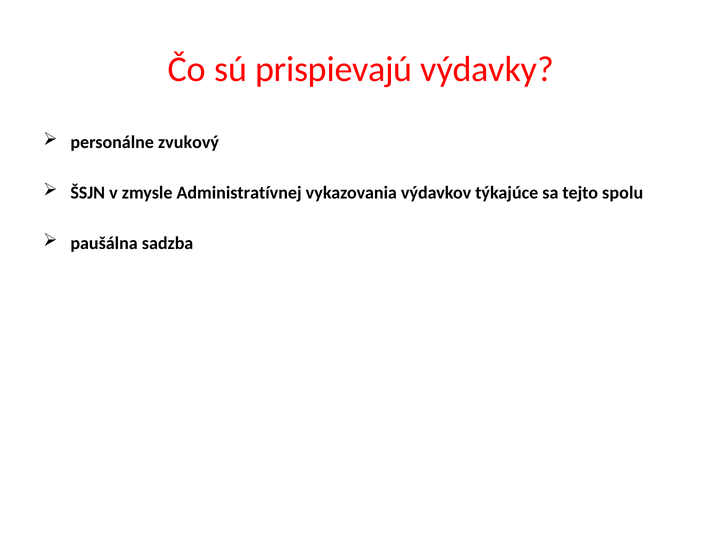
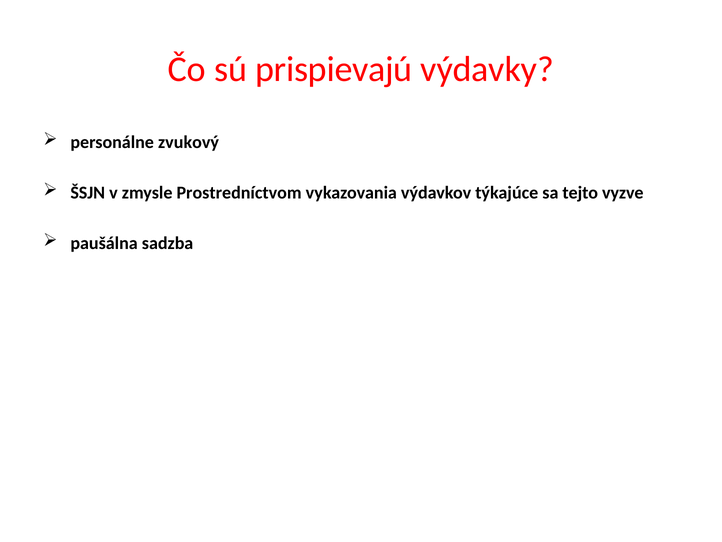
Administratívnej: Administratívnej -> Prostredníctvom
spolu: spolu -> vyzve
